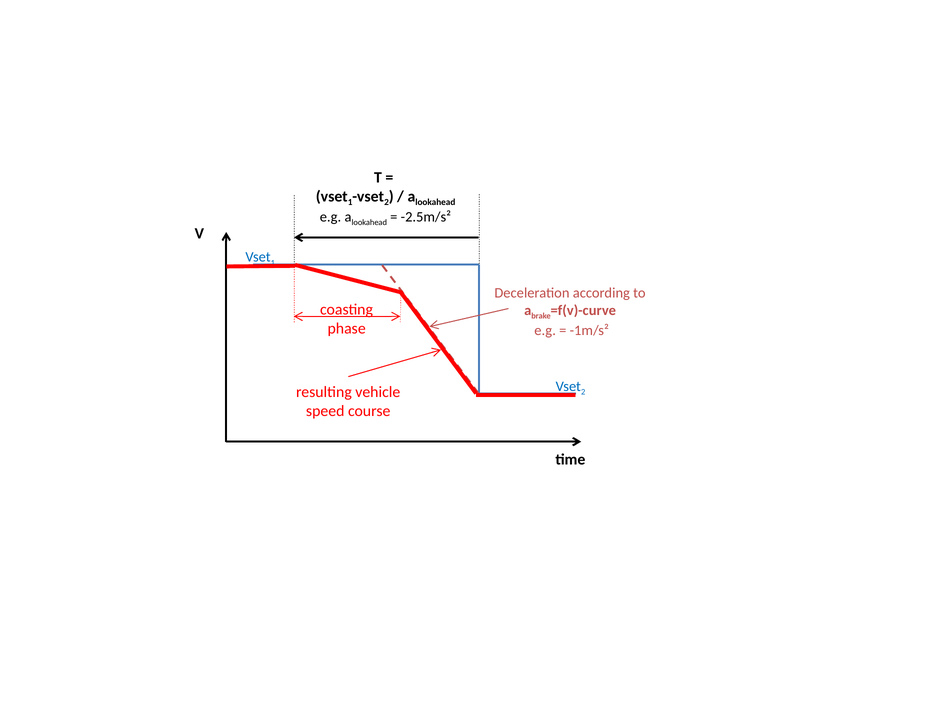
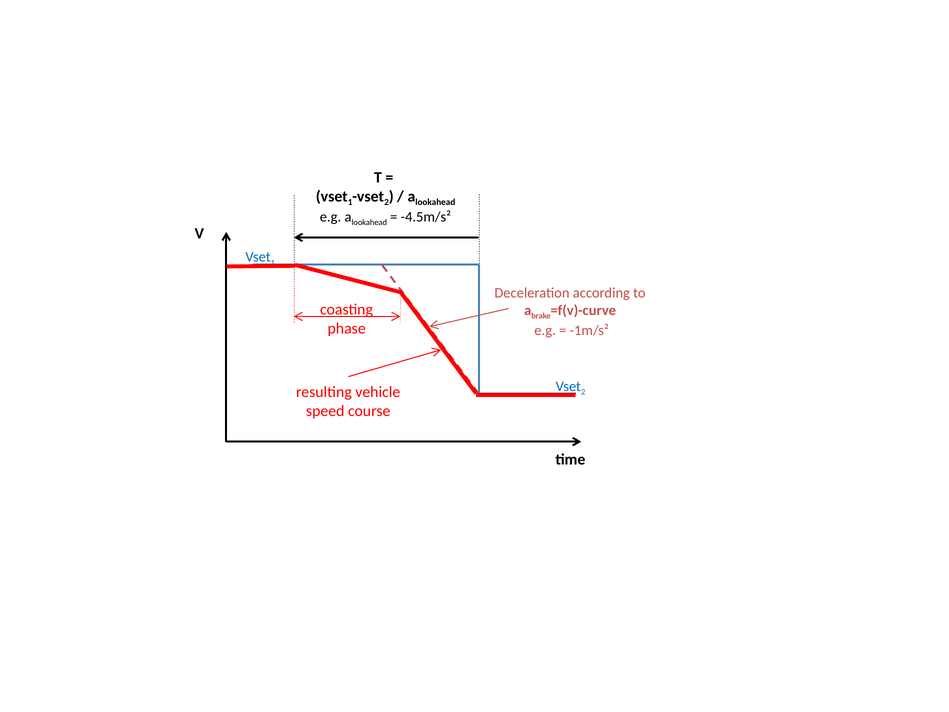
-2.5m/s²: -2.5m/s² -> -4.5m/s²
